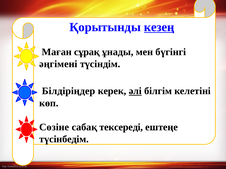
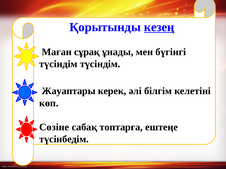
әңгімені at (58, 64): әңгімені -> түсіндім
Білдіріңдер: Білдіріңдер -> Жауаптары
әлі underline: present -> none
тексереді: тексереді -> топтарға
